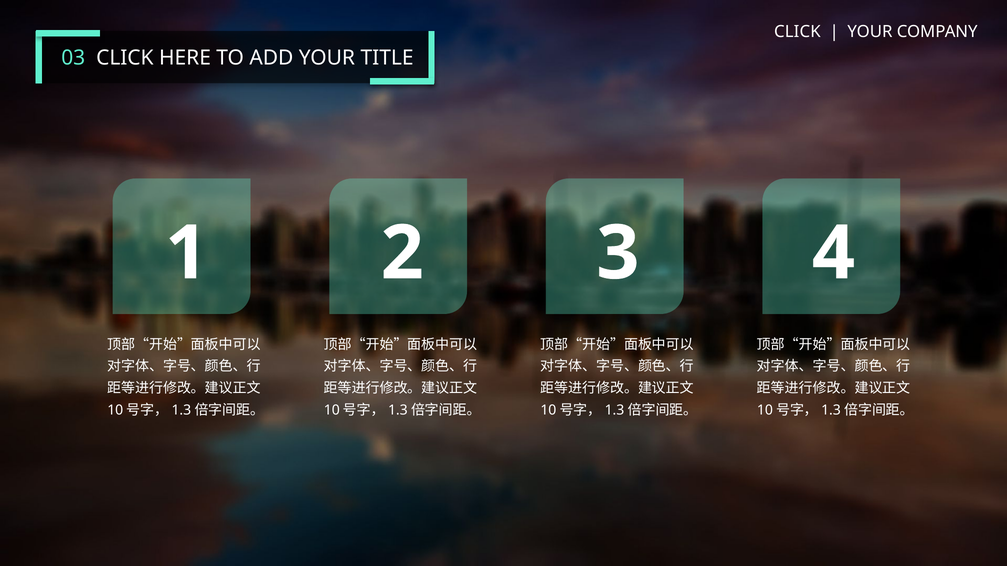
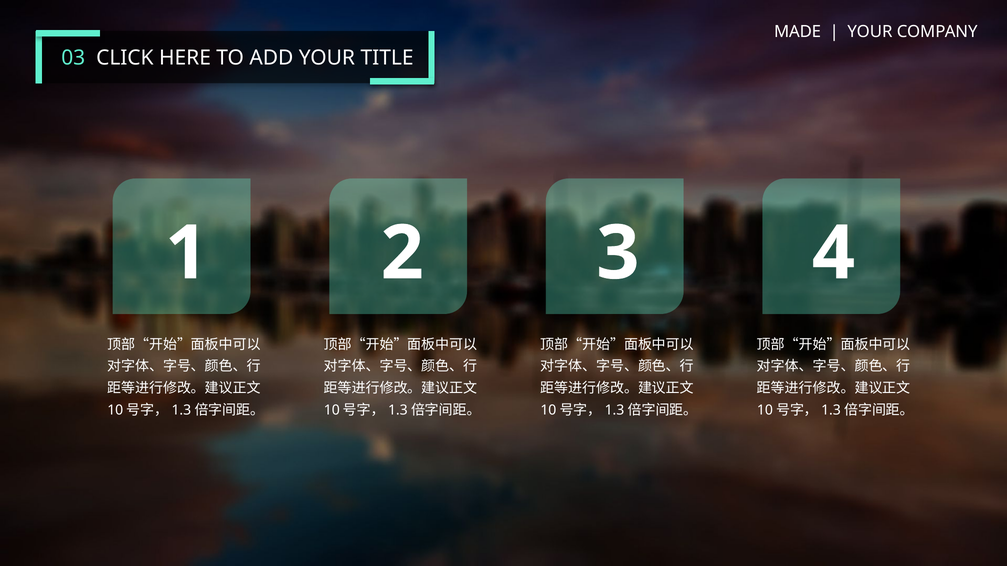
CLICK at (797, 32): CLICK -> MADE
